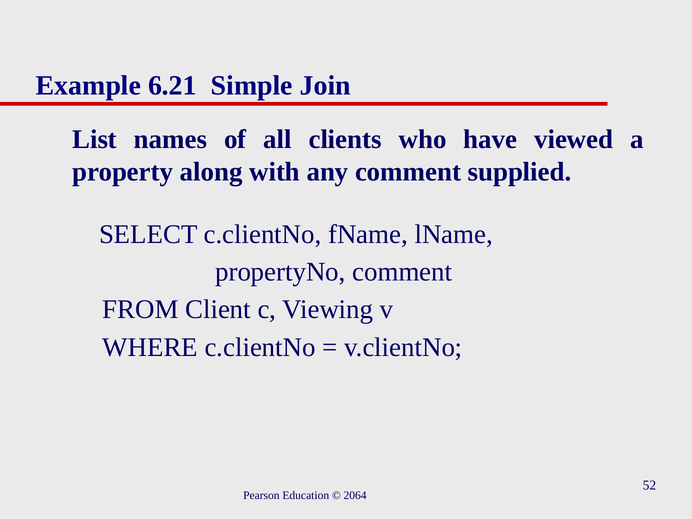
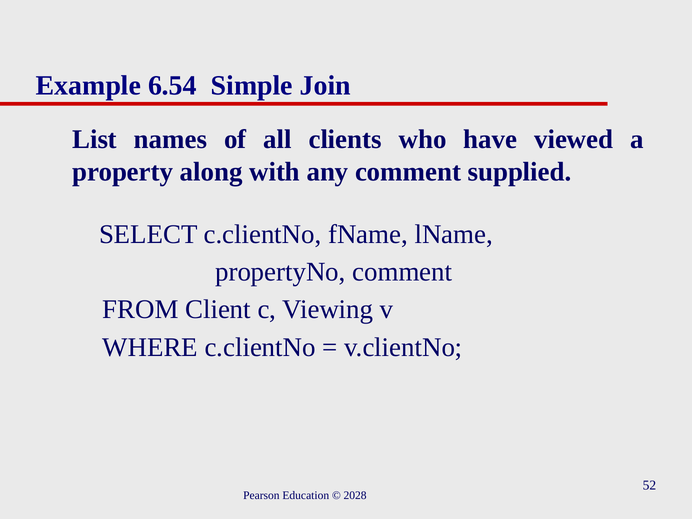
6.21: 6.21 -> 6.54
2064: 2064 -> 2028
